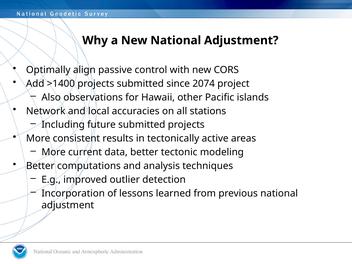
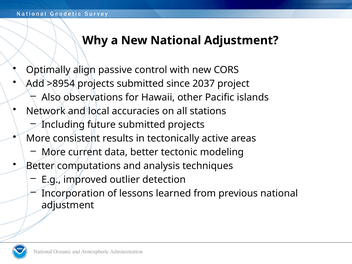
>1400: >1400 -> >8954
2074: 2074 -> 2037
